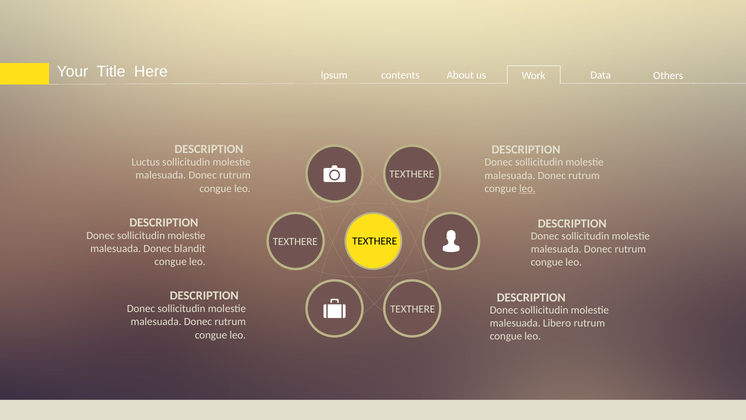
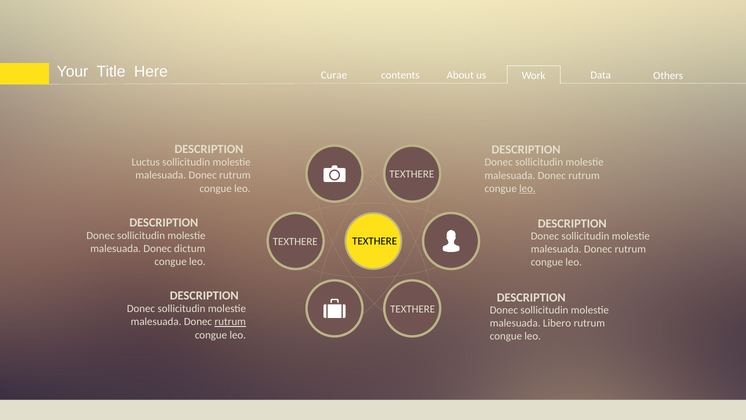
Ipsum: Ipsum -> Curae
blandit: blandit -> dictum
rutrum at (230, 322) underline: none -> present
